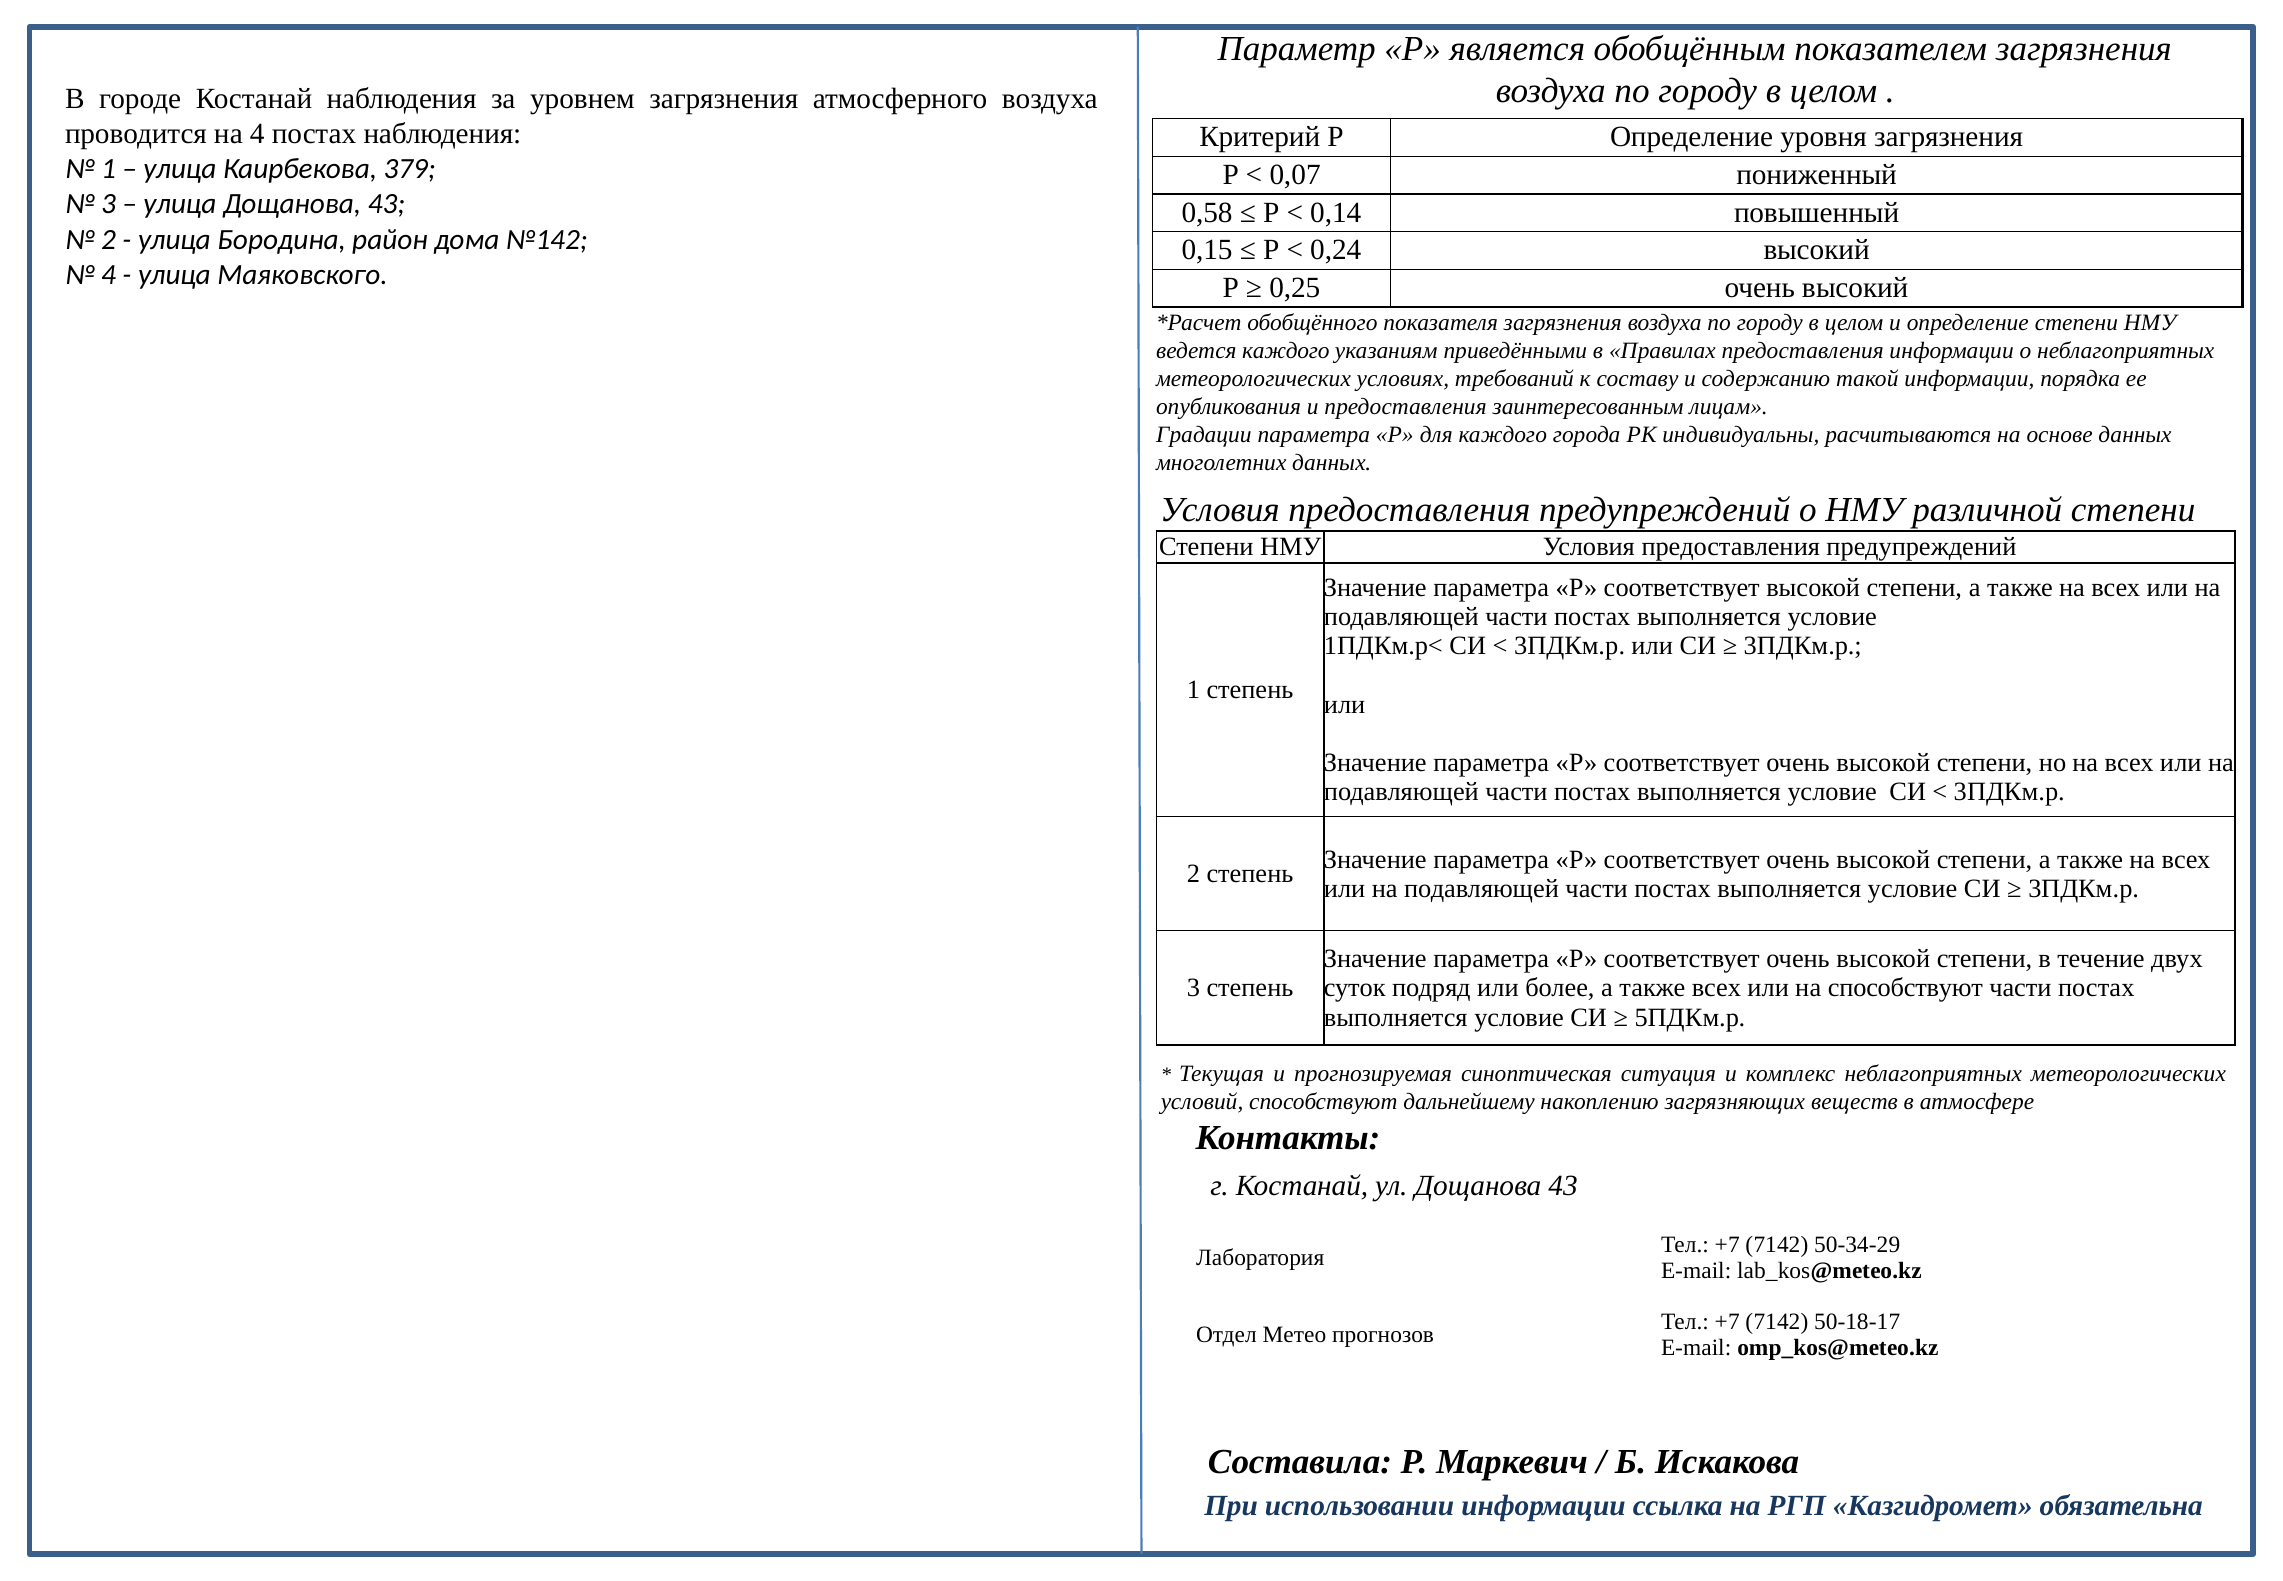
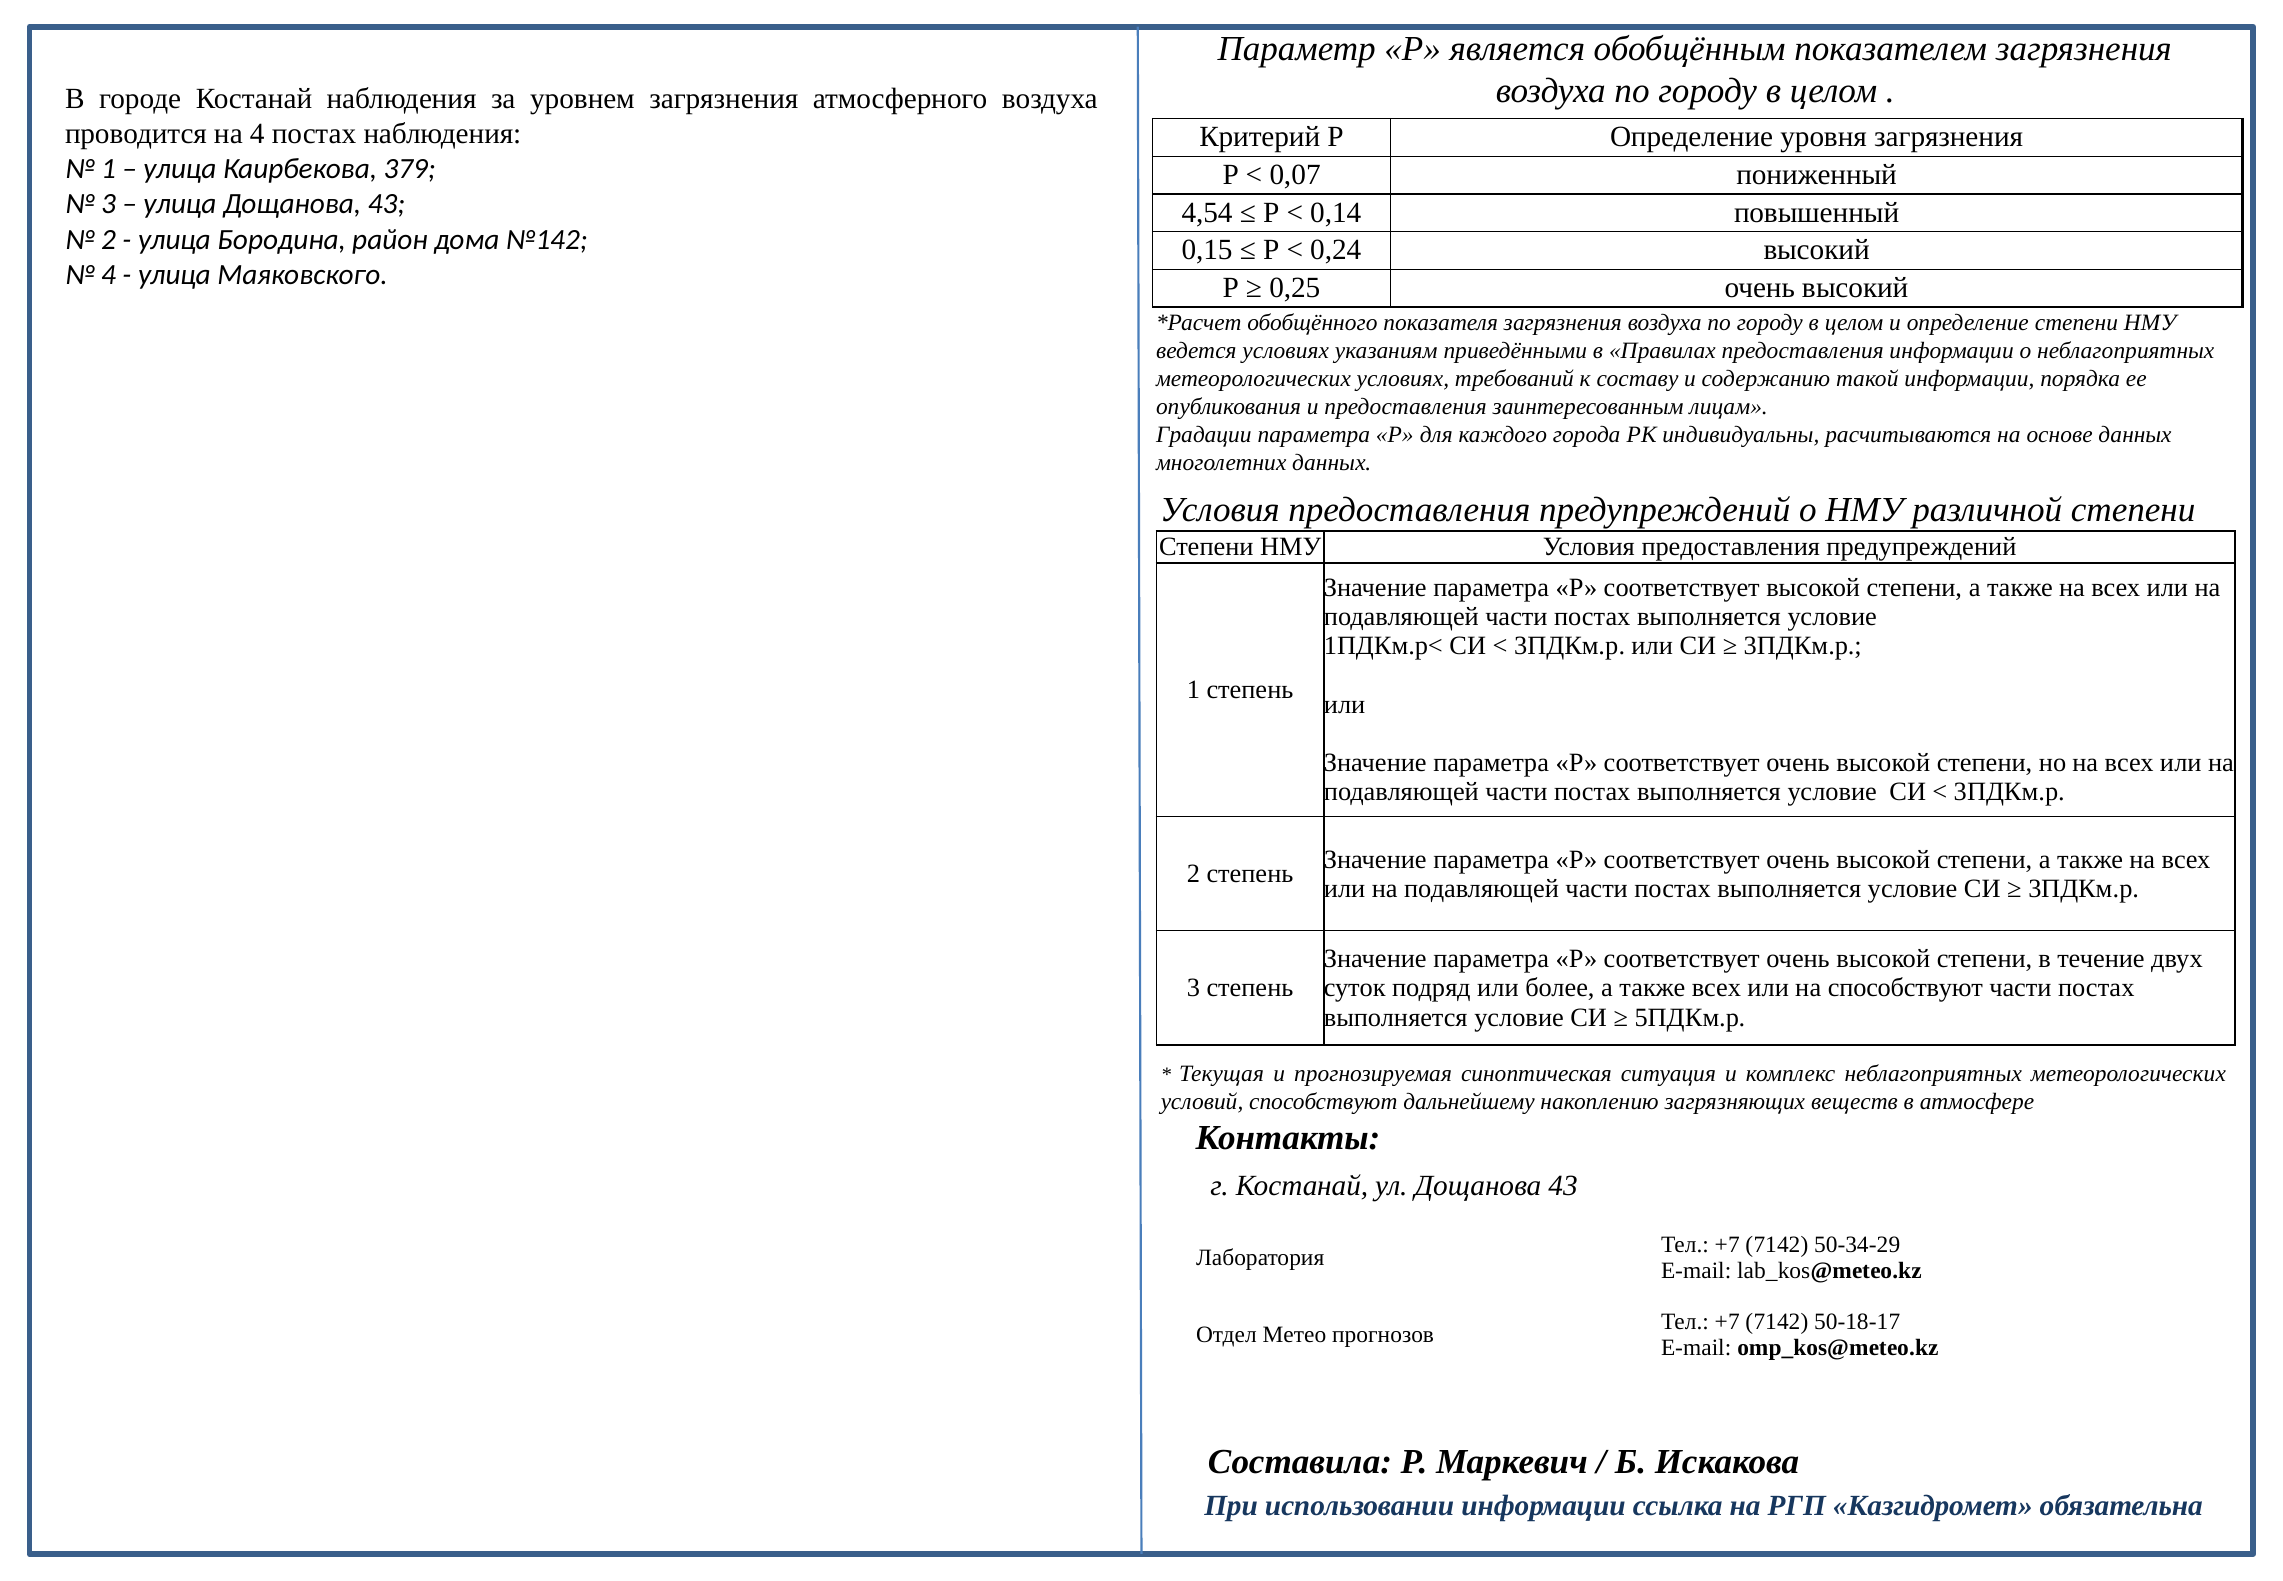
0,58: 0,58 -> 4,54
ведется каждого: каждого -> условиях
